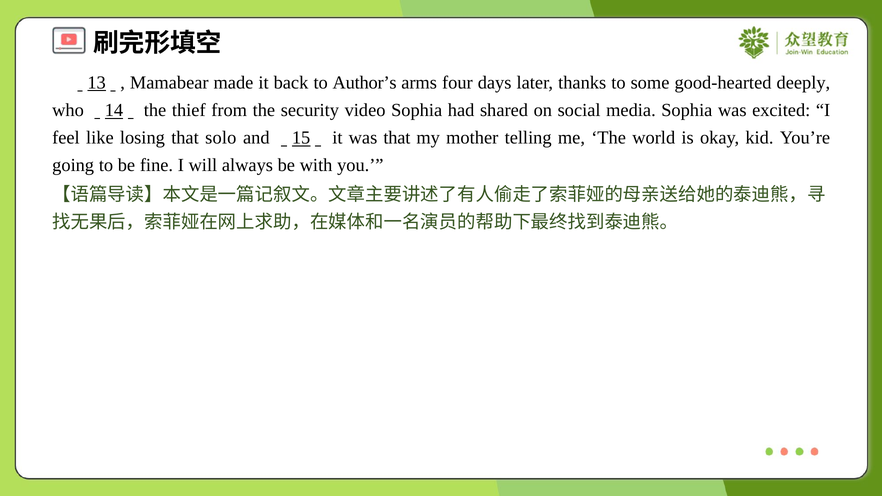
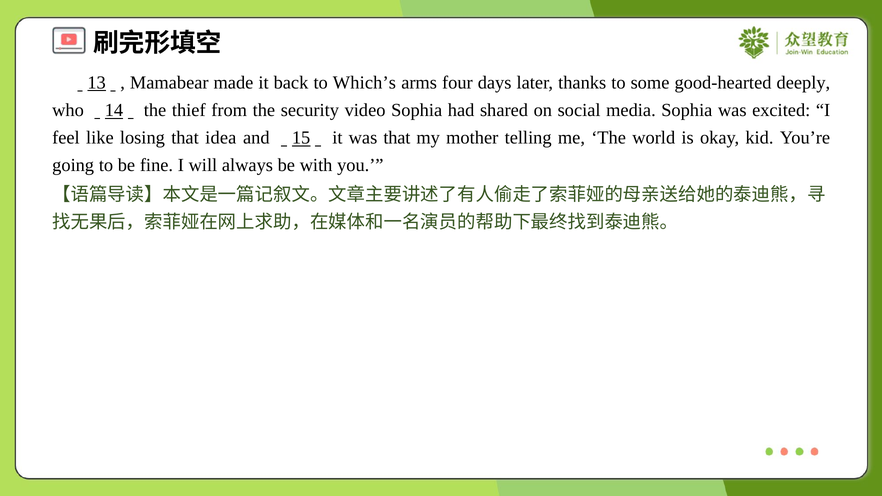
Author’s: Author’s -> Which’s
solo: solo -> idea
